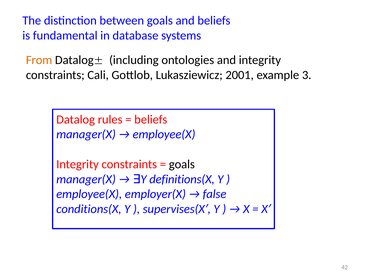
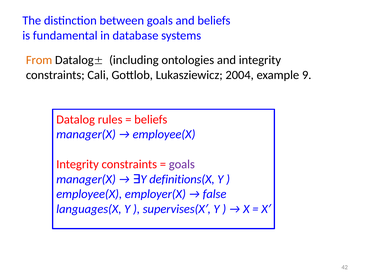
2001: 2001 -> 2004
3: 3 -> 9
goals at (182, 164) colour: black -> purple
conditions(X: conditions(X -> languages(X
